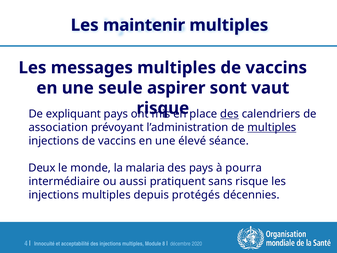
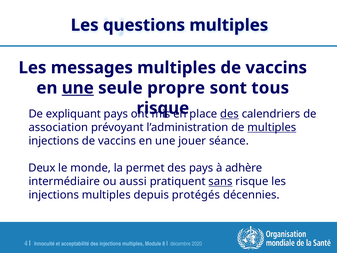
maintenir: maintenir -> questions
une at (78, 88) underline: none -> present
aspirer: aspirer -> propre
vaut: vaut -> tous
élevé: élevé -> jouer
malaria: malaria -> permet
pourra: pourra -> adhère
sans underline: none -> present
